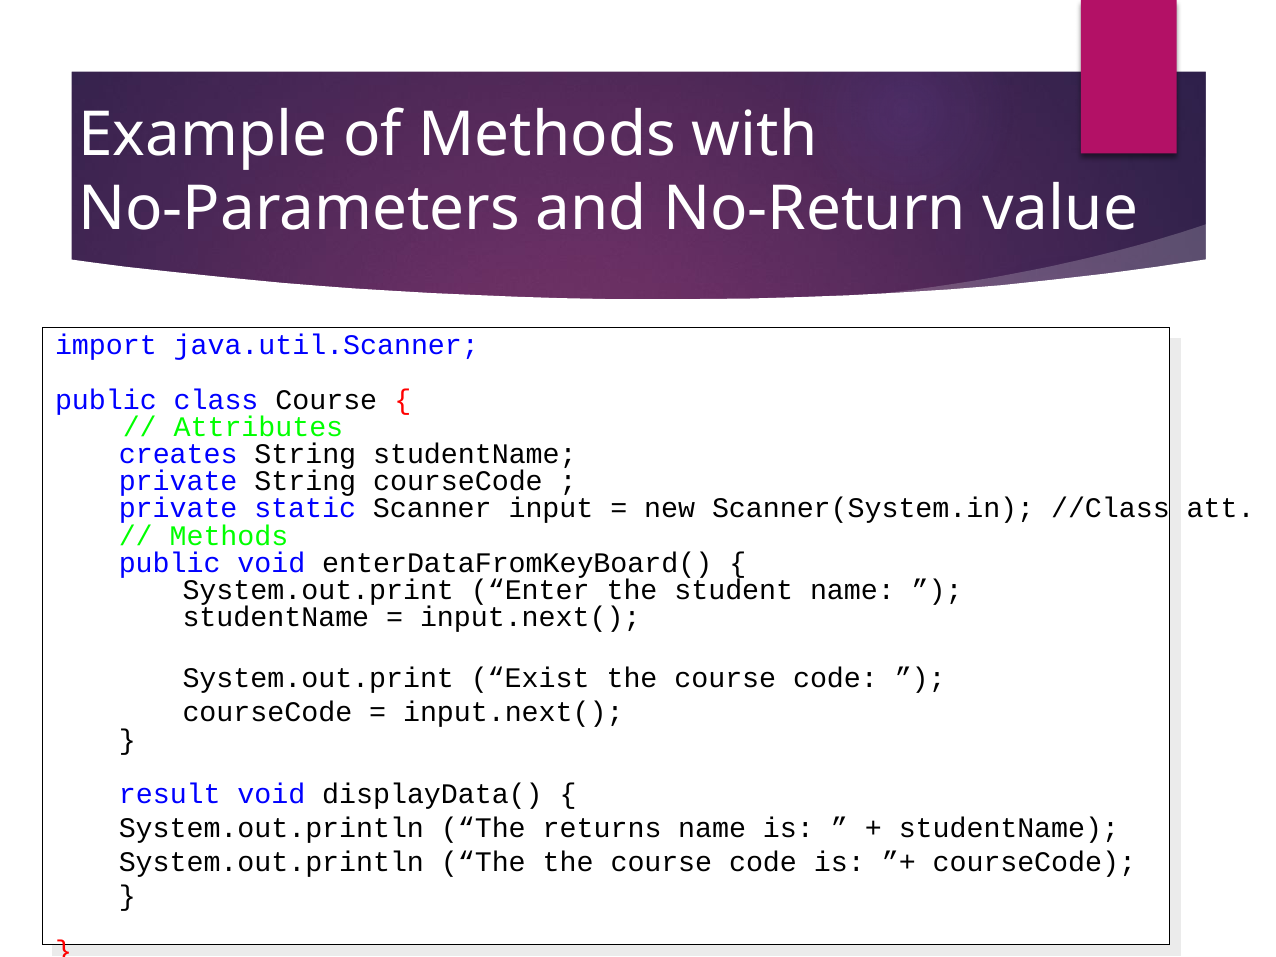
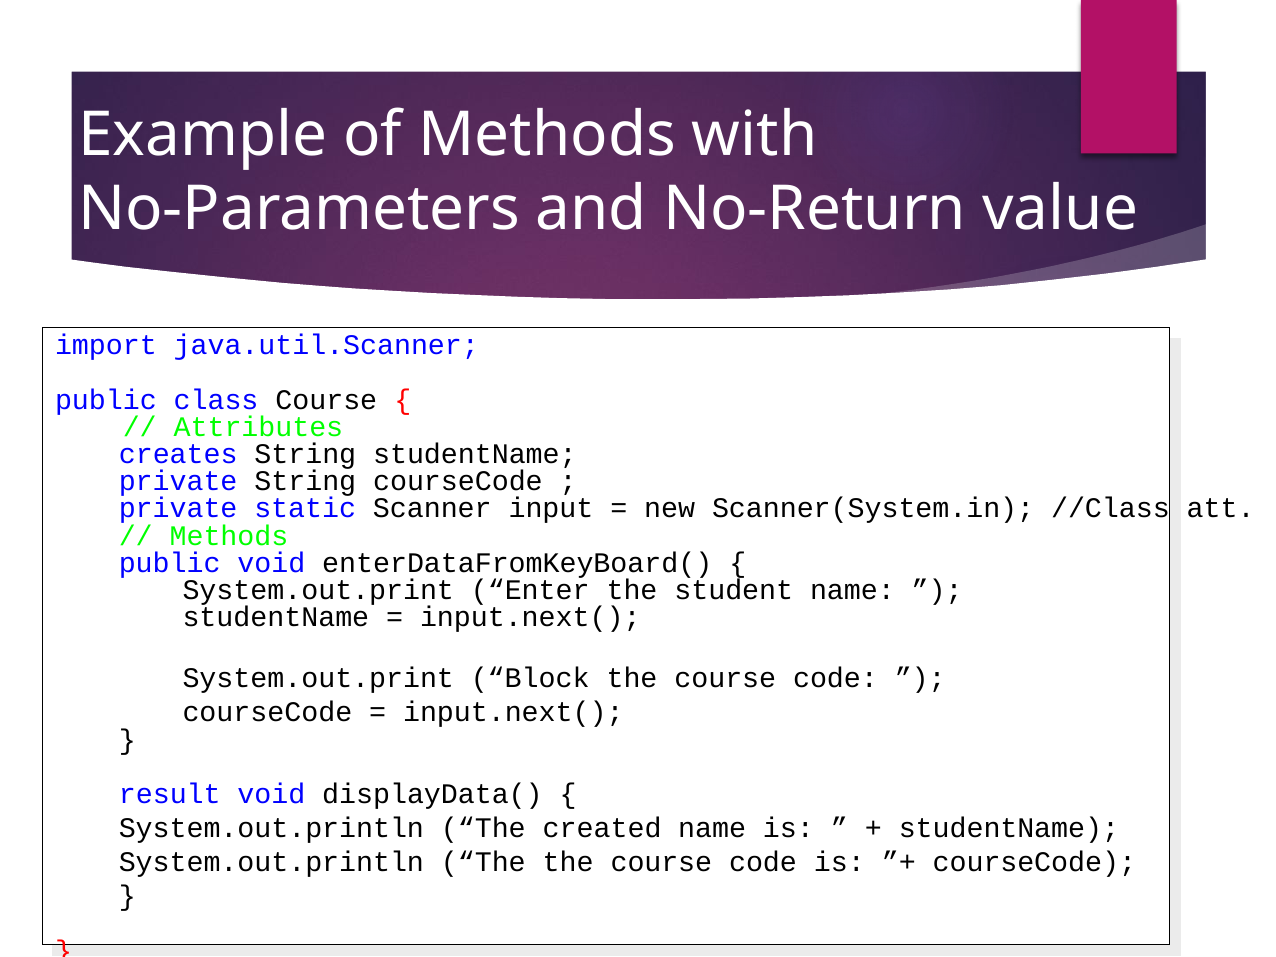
Exist: Exist -> Block
returns: returns -> created
